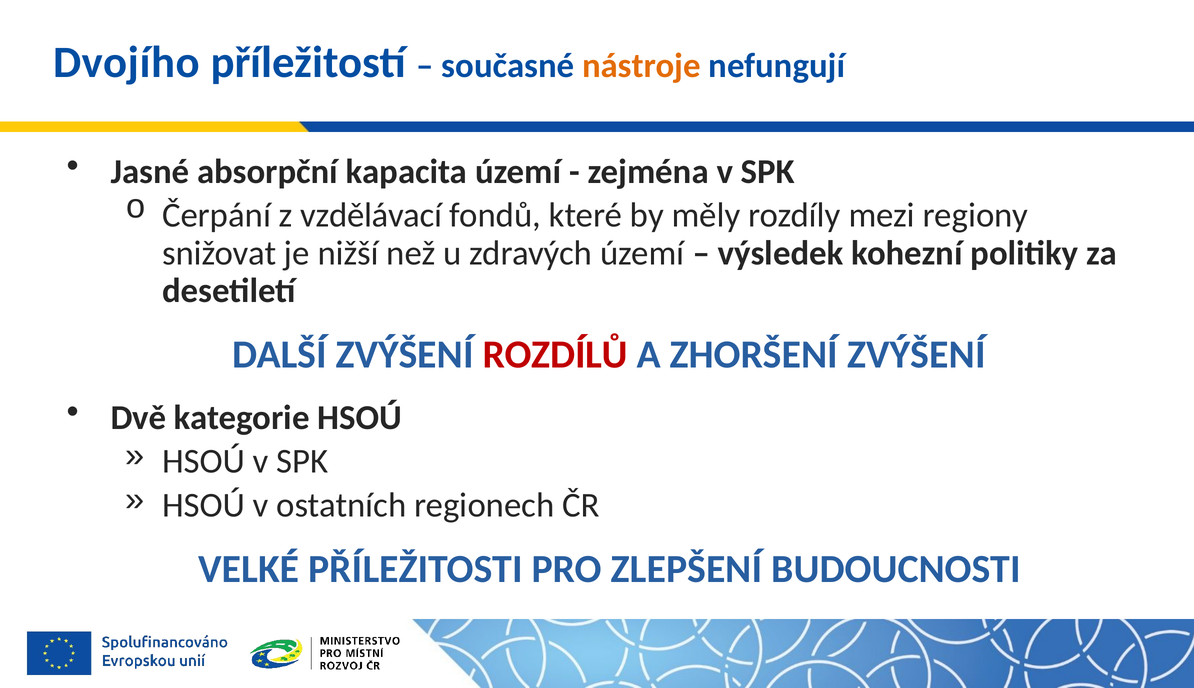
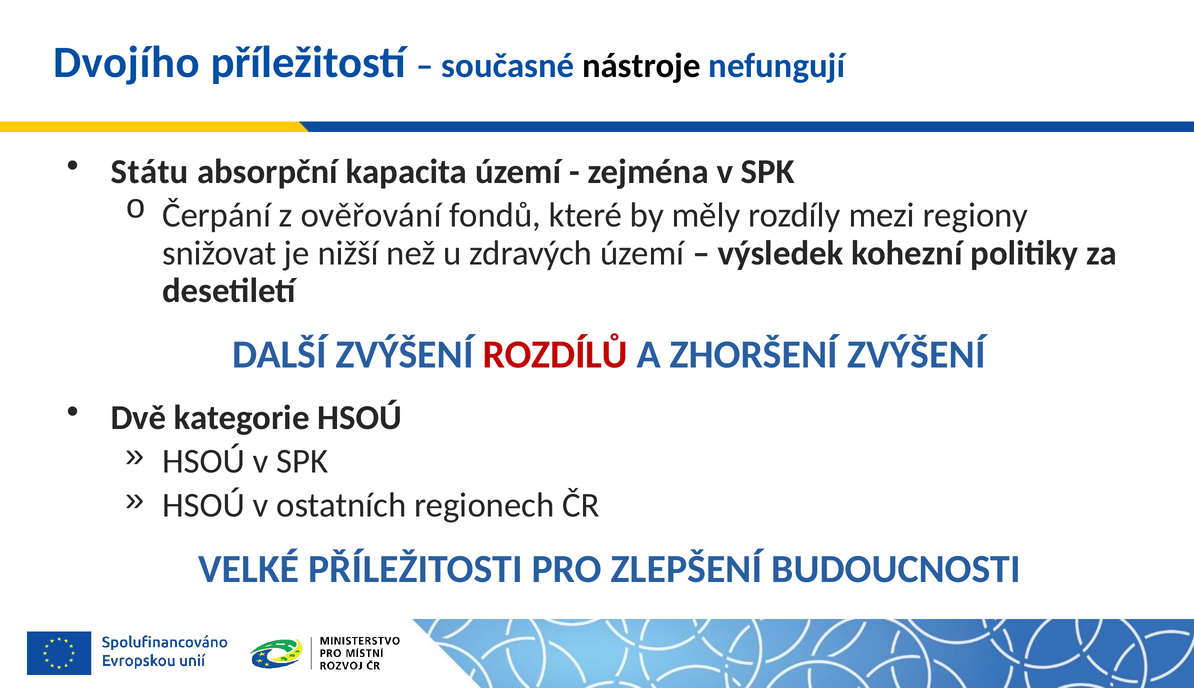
nástroje colour: orange -> black
Jasné: Jasné -> Státu
vzdělávací: vzdělávací -> ověřování
